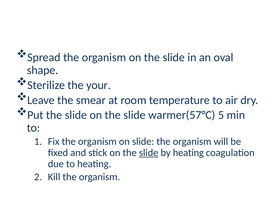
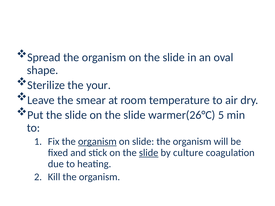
warmer(57°C: warmer(57°C -> warmer(26°C
organism at (97, 142) underline: none -> present
by heating: heating -> culture
